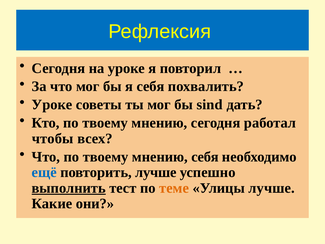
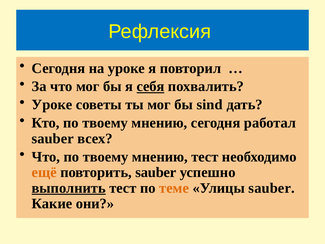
себя at (151, 86) underline: none -> present
чтобы at (53, 138): чтобы -> sauber
мнению себя: себя -> тест
ещё colour: blue -> orange
повторить лучше: лучше -> sauber
Улицы лучше: лучше -> sauber
